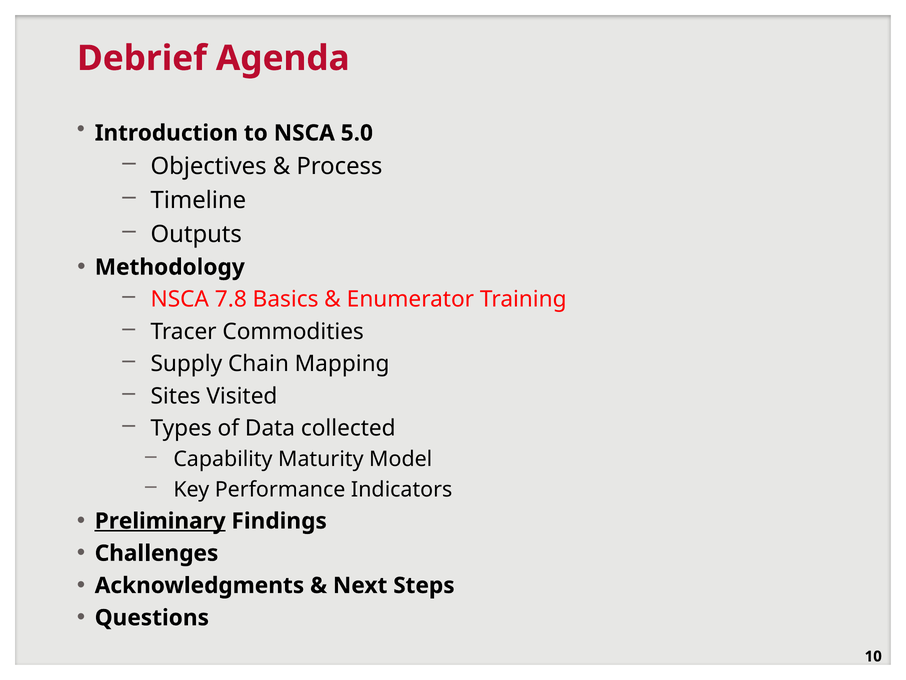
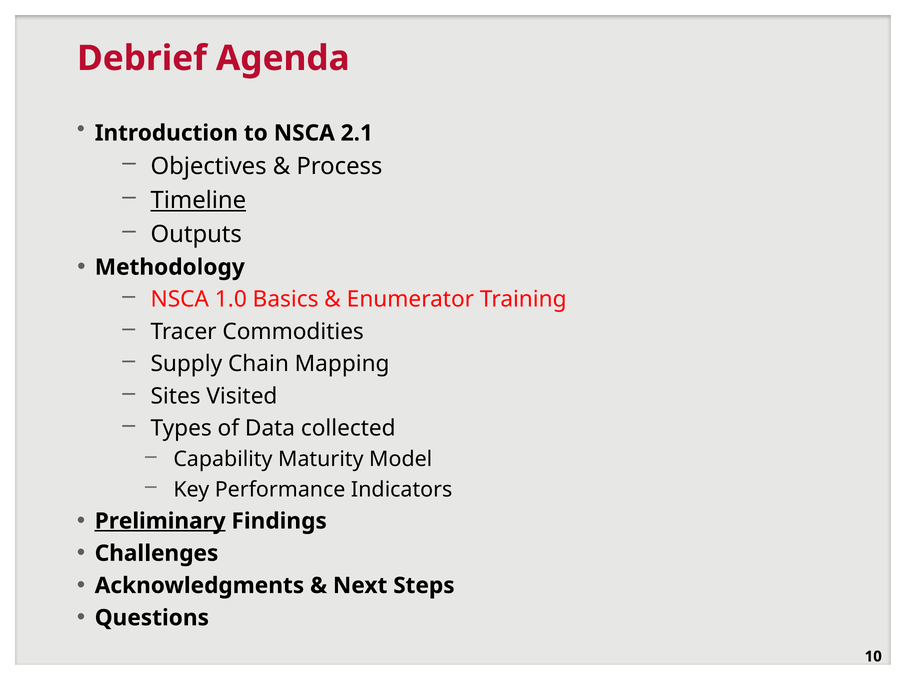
5.0: 5.0 -> 2.1
Timeline underline: none -> present
7.8: 7.8 -> 1.0
